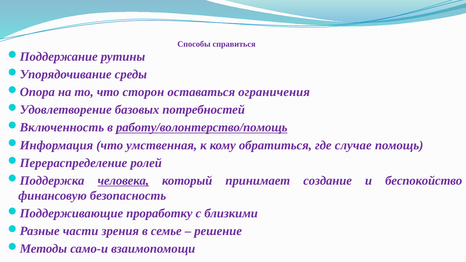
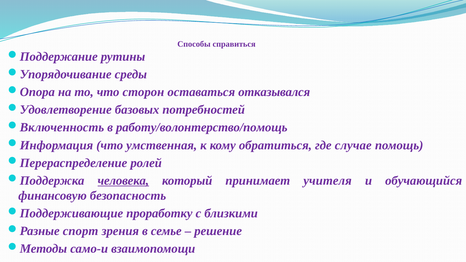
ограничения: ограничения -> отказывался
работу/волонтерство/помощь underline: present -> none
создание: создание -> учителя
беспокойство: беспокойство -> обучающийся
части: части -> спорт
